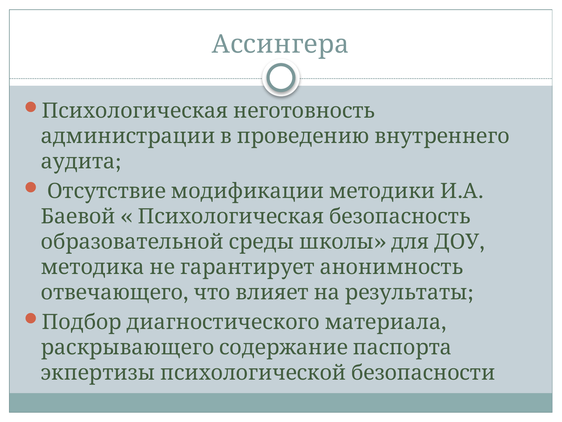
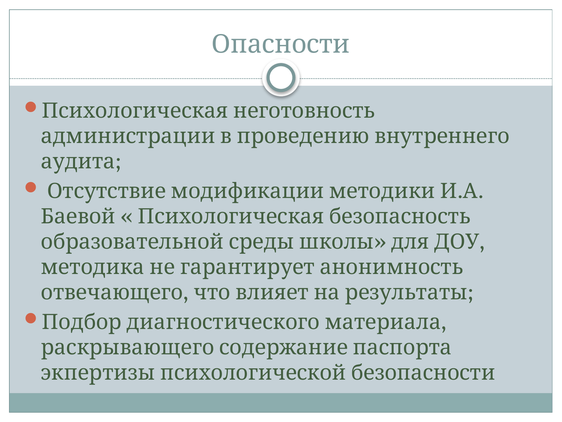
Ассингера: Ассингера -> Опасности
